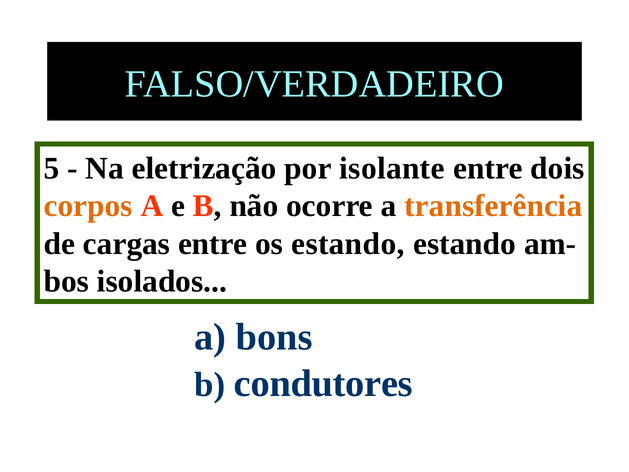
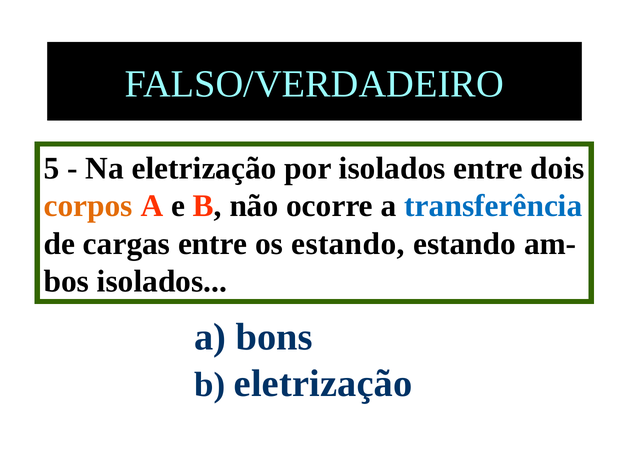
por isolante: isolante -> isolados
transferência colour: orange -> blue
b condutores: condutores -> eletrização
